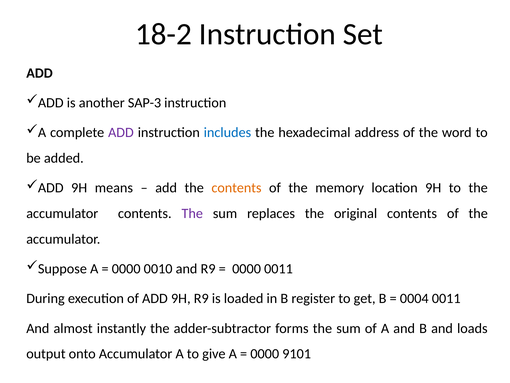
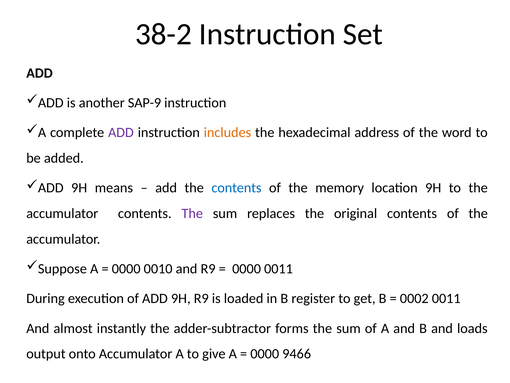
18-2: 18-2 -> 38-2
SAP-3: SAP-3 -> SAP-9
includes colour: blue -> orange
contents at (236, 188) colour: orange -> blue
0004: 0004 -> 0002
9101: 9101 -> 9466
